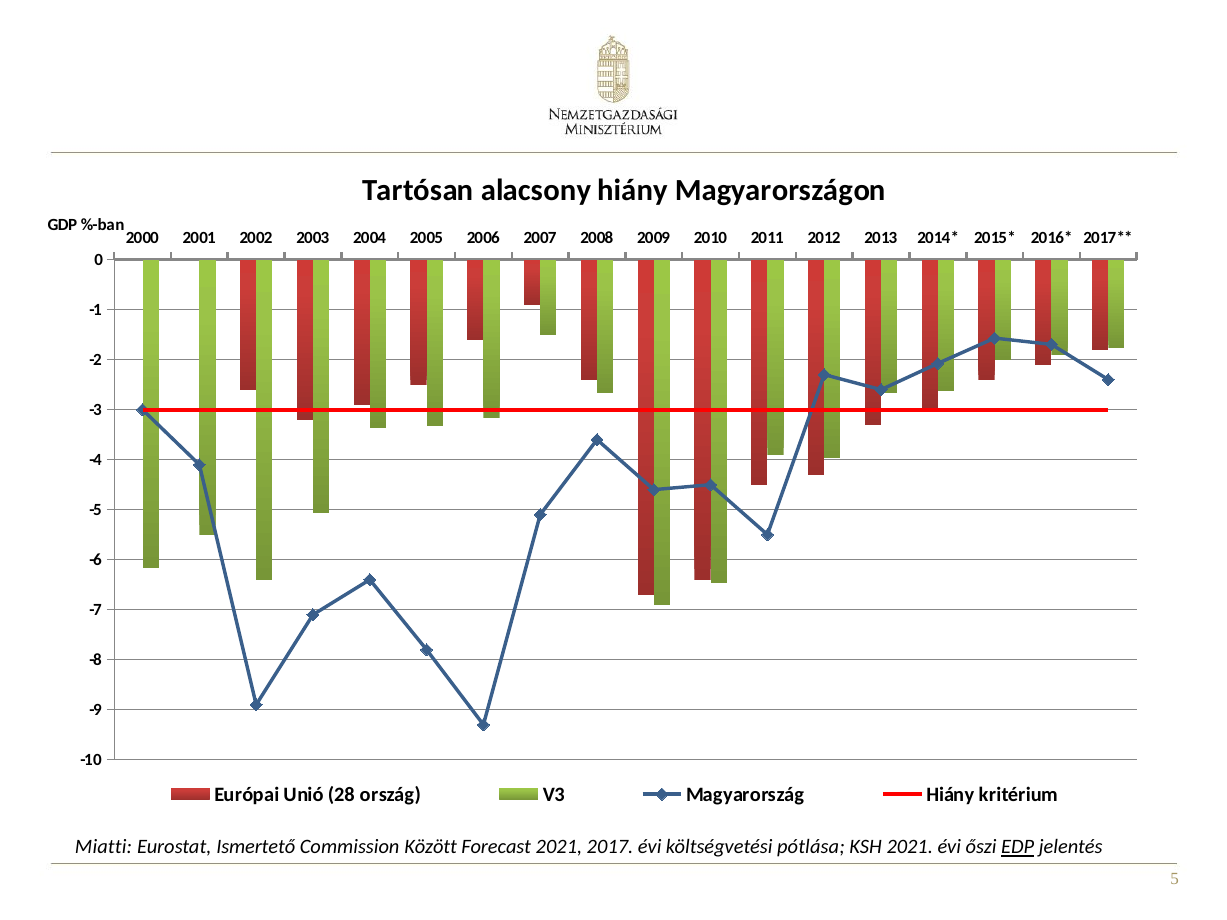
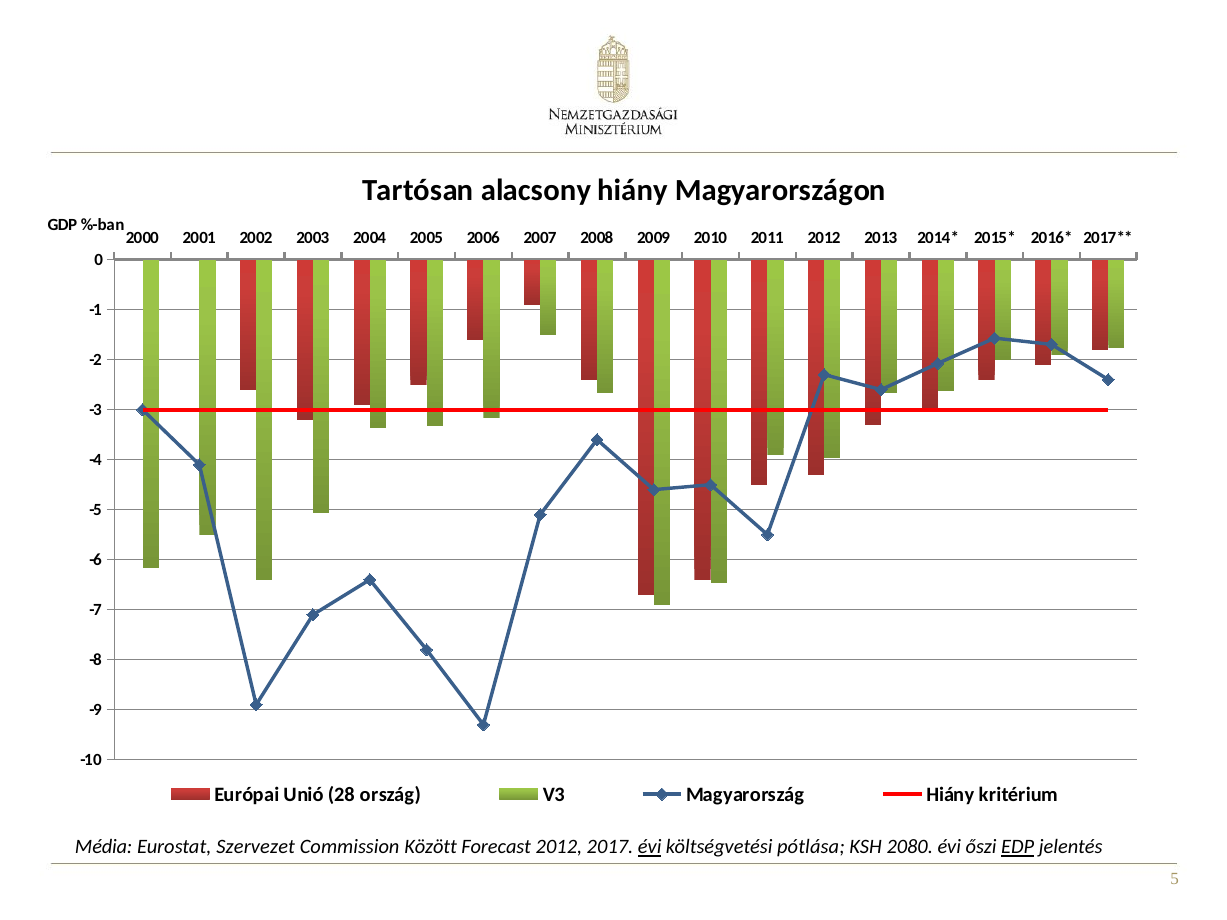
Miatti: Miatti -> Média
Ismertető: Ismertető -> Szervezet
Forecast 2021: 2021 -> 2012
évi at (650, 847) underline: none -> present
KSH 2021: 2021 -> 2080
